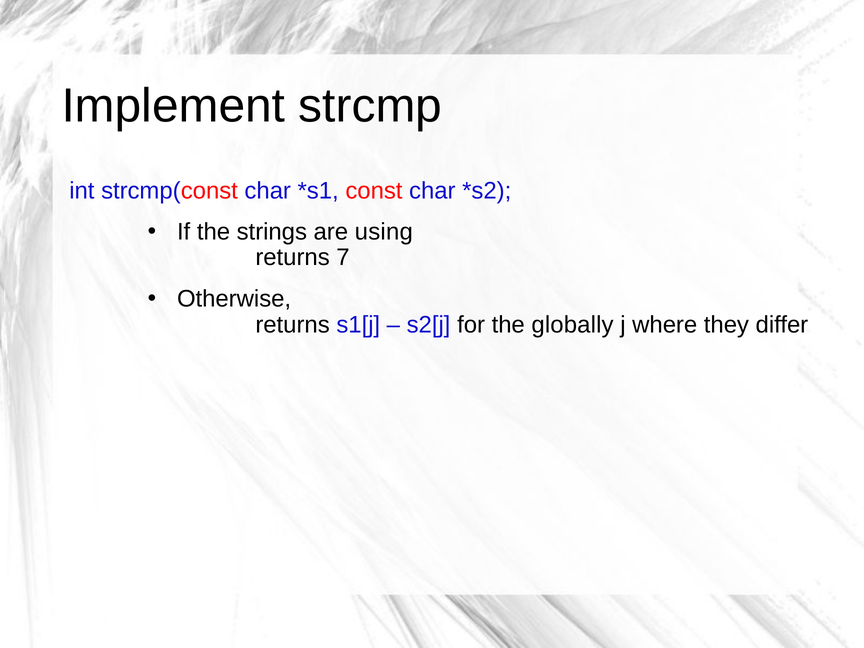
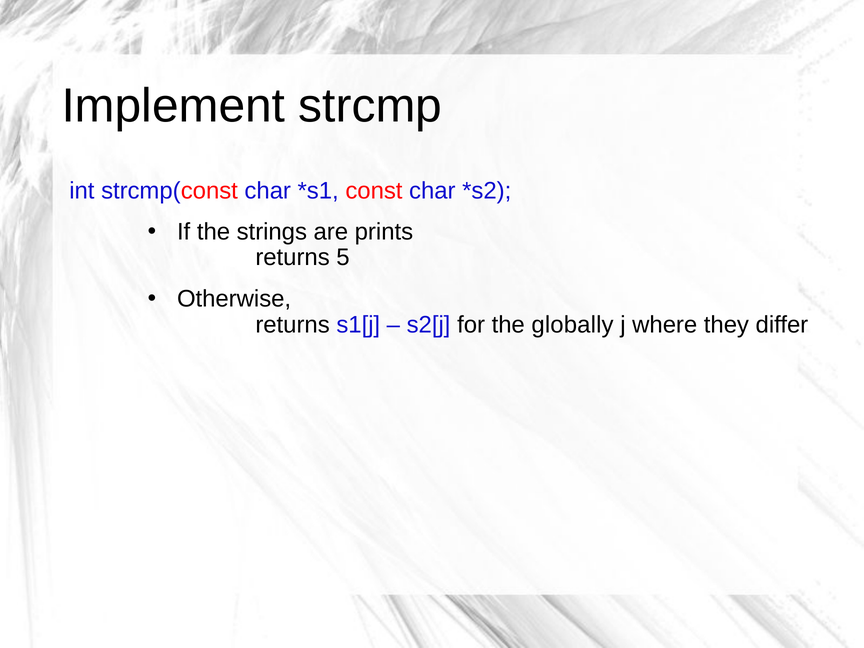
using: using -> prints
7: 7 -> 5
